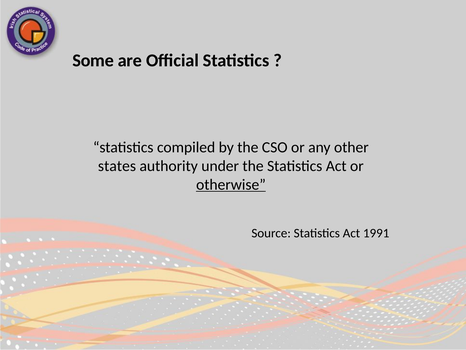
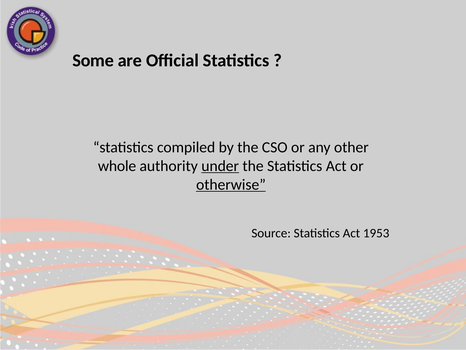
states: states -> whole
under underline: none -> present
1991: 1991 -> 1953
